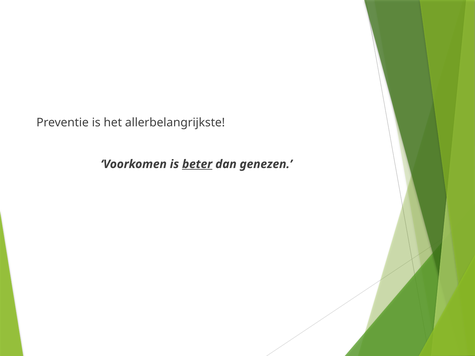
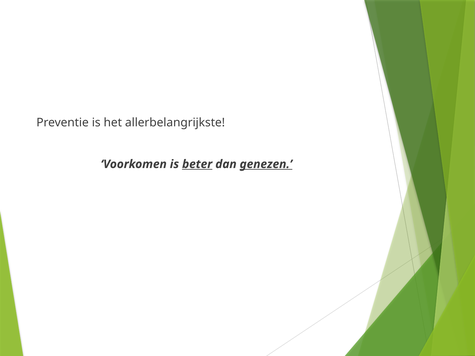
genezen underline: none -> present
